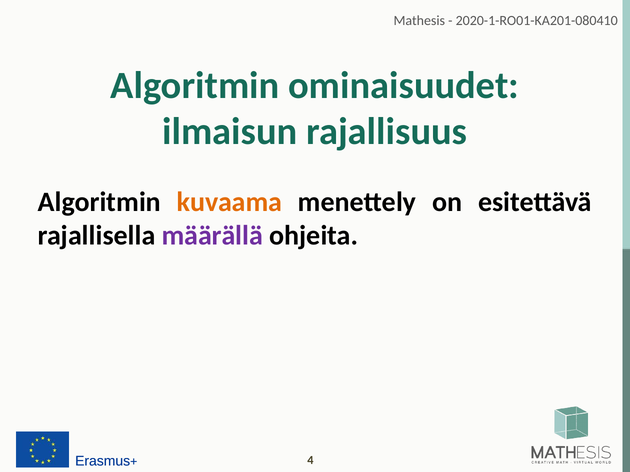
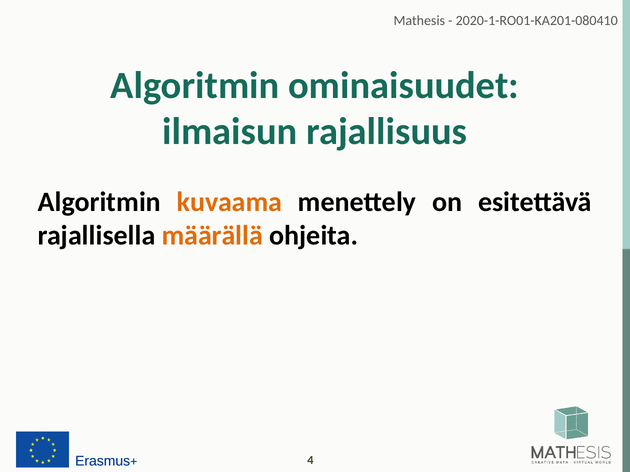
määrällä colour: purple -> orange
